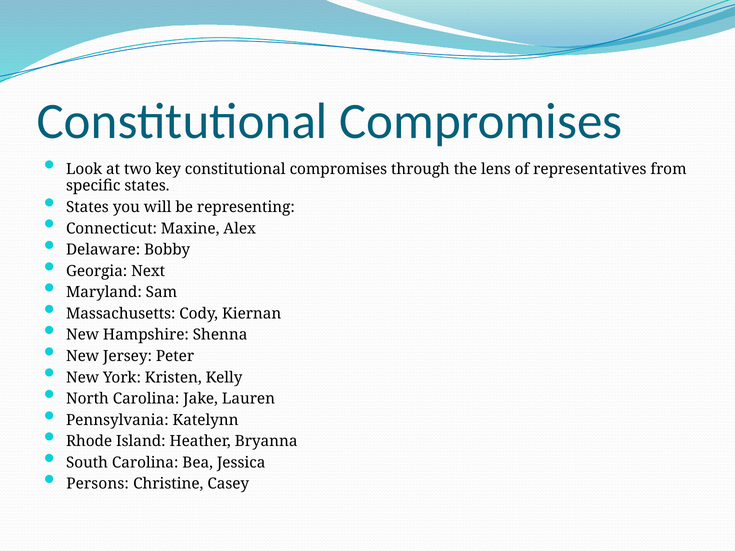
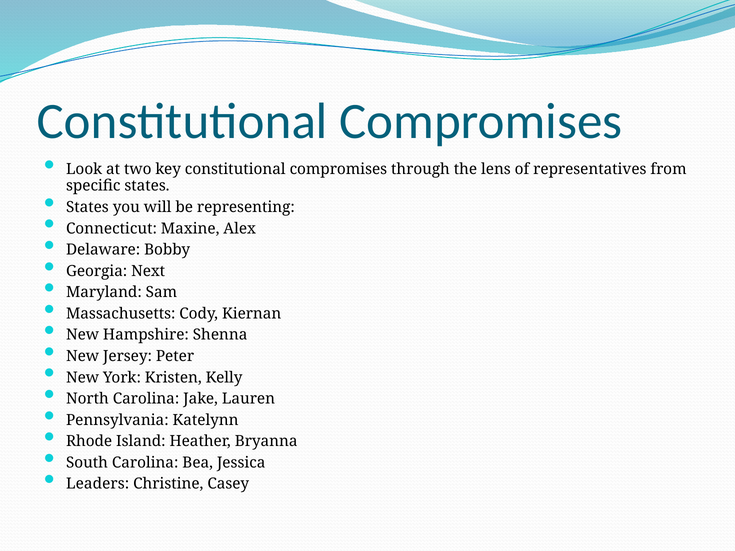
Persons: Persons -> Leaders
